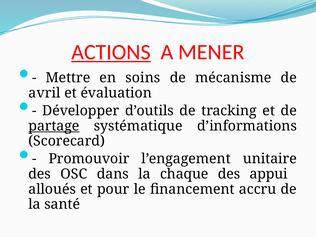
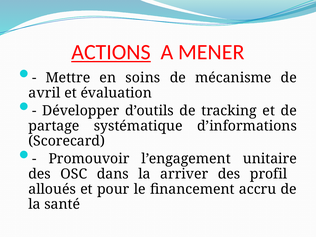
partage underline: present -> none
chaque: chaque -> arriver
appui: appui -> profil
